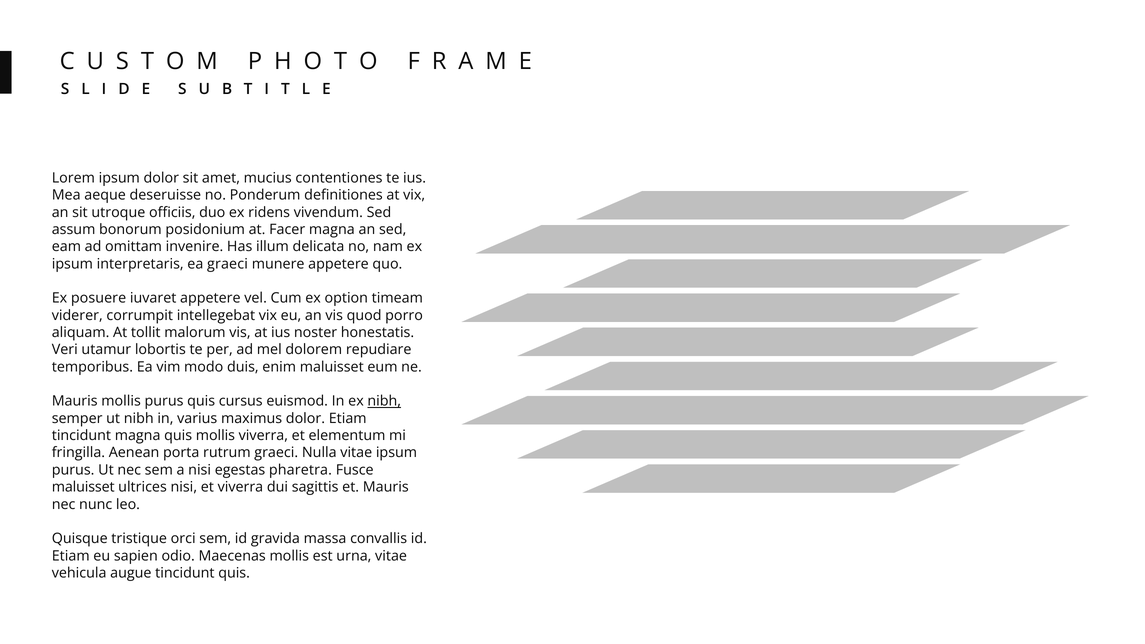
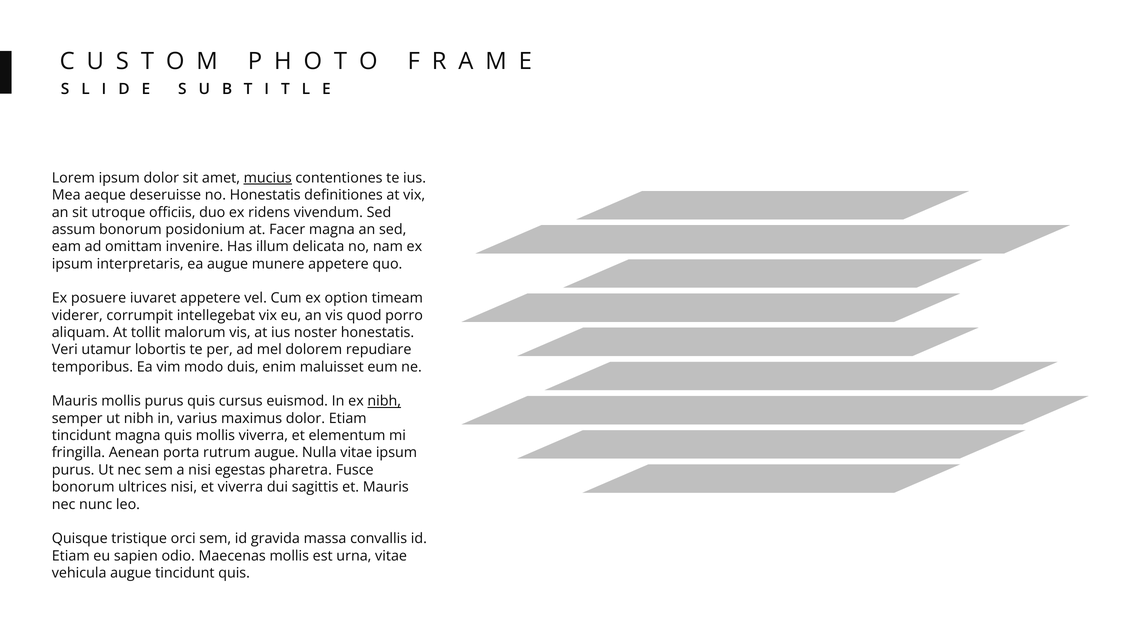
mucius underline: none -> present
no Ponderum: Ponderum -> Honestatis
ea graeci: graeci -> augue
rutrum graeci: graeci -> augue
maluisset at (83, 487): maluisset -> bonorum
